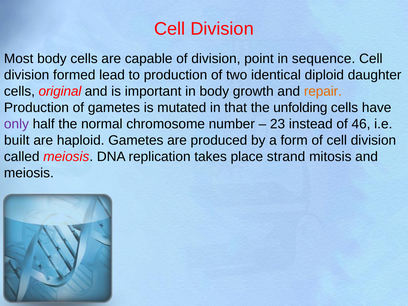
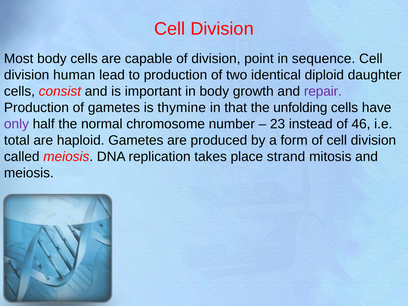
formed: formed -> human
original: original -> consist
repair colour: orange -> purple
mutated: mutated -> thymine
built: built -> total
